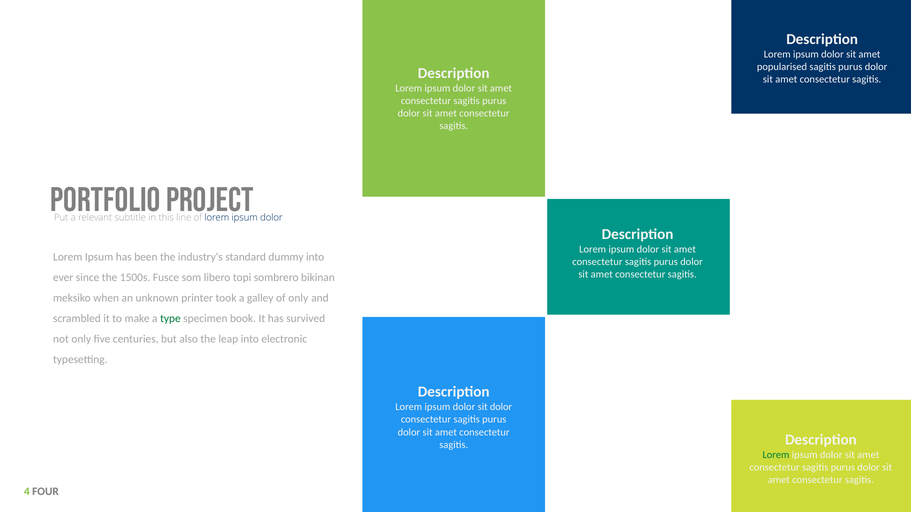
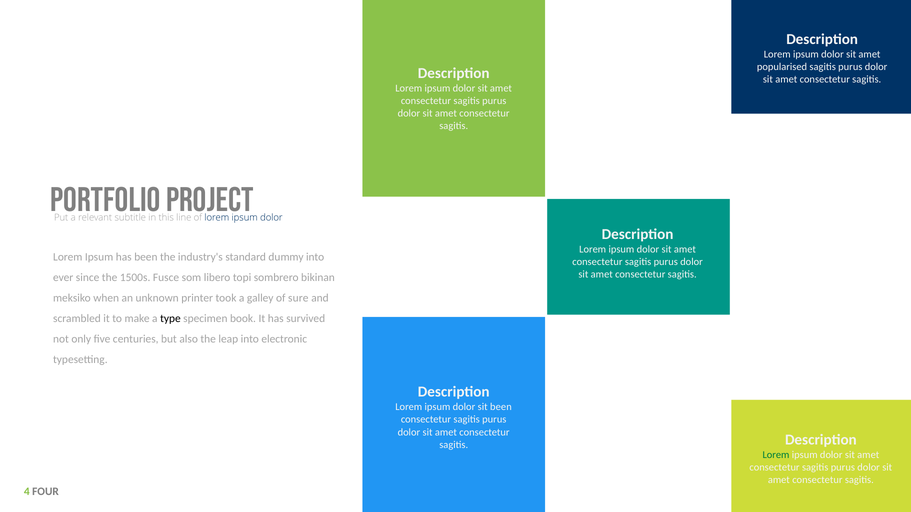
of only: only -> sure
type colour: green -> black
sit dolor: dolor -> been
